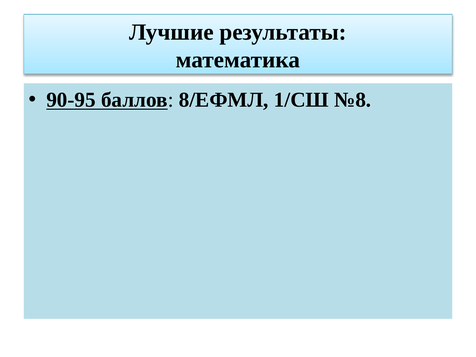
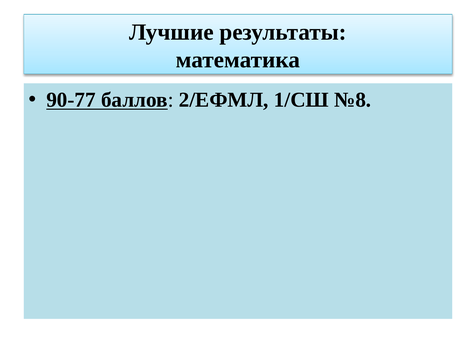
90-95: 90-95 -> 90-77
8/ЕФМЛ: 8/ЕФМЛ -> 2/ЕФМЛ
